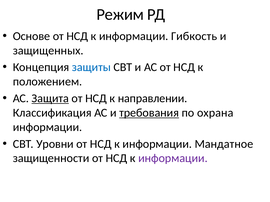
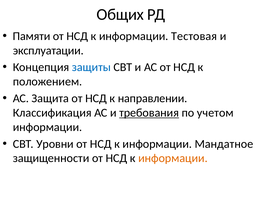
Режим: Режим -> Общих
Основе: Основе -> Памяти
Гибкость: Гибкость -> Тестовая
защищенных: защищенных -> эксплуатации
Защита underline: present -> none
охрана: охрана -> учетом
информации at (173, 159) colour: purple -> orange
